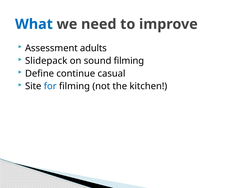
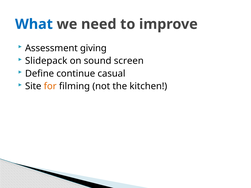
adults: adults -> giving
sound filming: filming -> screen
for colour: blue -> orange
